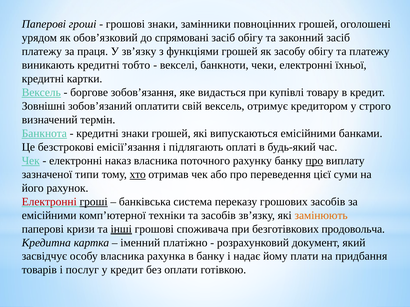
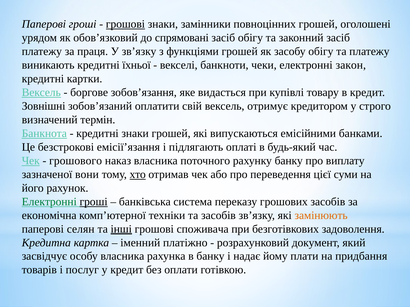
грошові at (125, 24) underline: none -> present
тобто: тобто -> їхньої
їхньої: їхньої -> закон
електронні at (76, 161): електронні -> грошового
про at (314, 161) underline: present -> none
типи: типи -> вони
Електронні at (49, 202) colour: red -> green
емiсiйними at (49, 216): емiсiйними -> економічна
кризи: кризи -> селян
продовольча: продовольча -> задоволення
